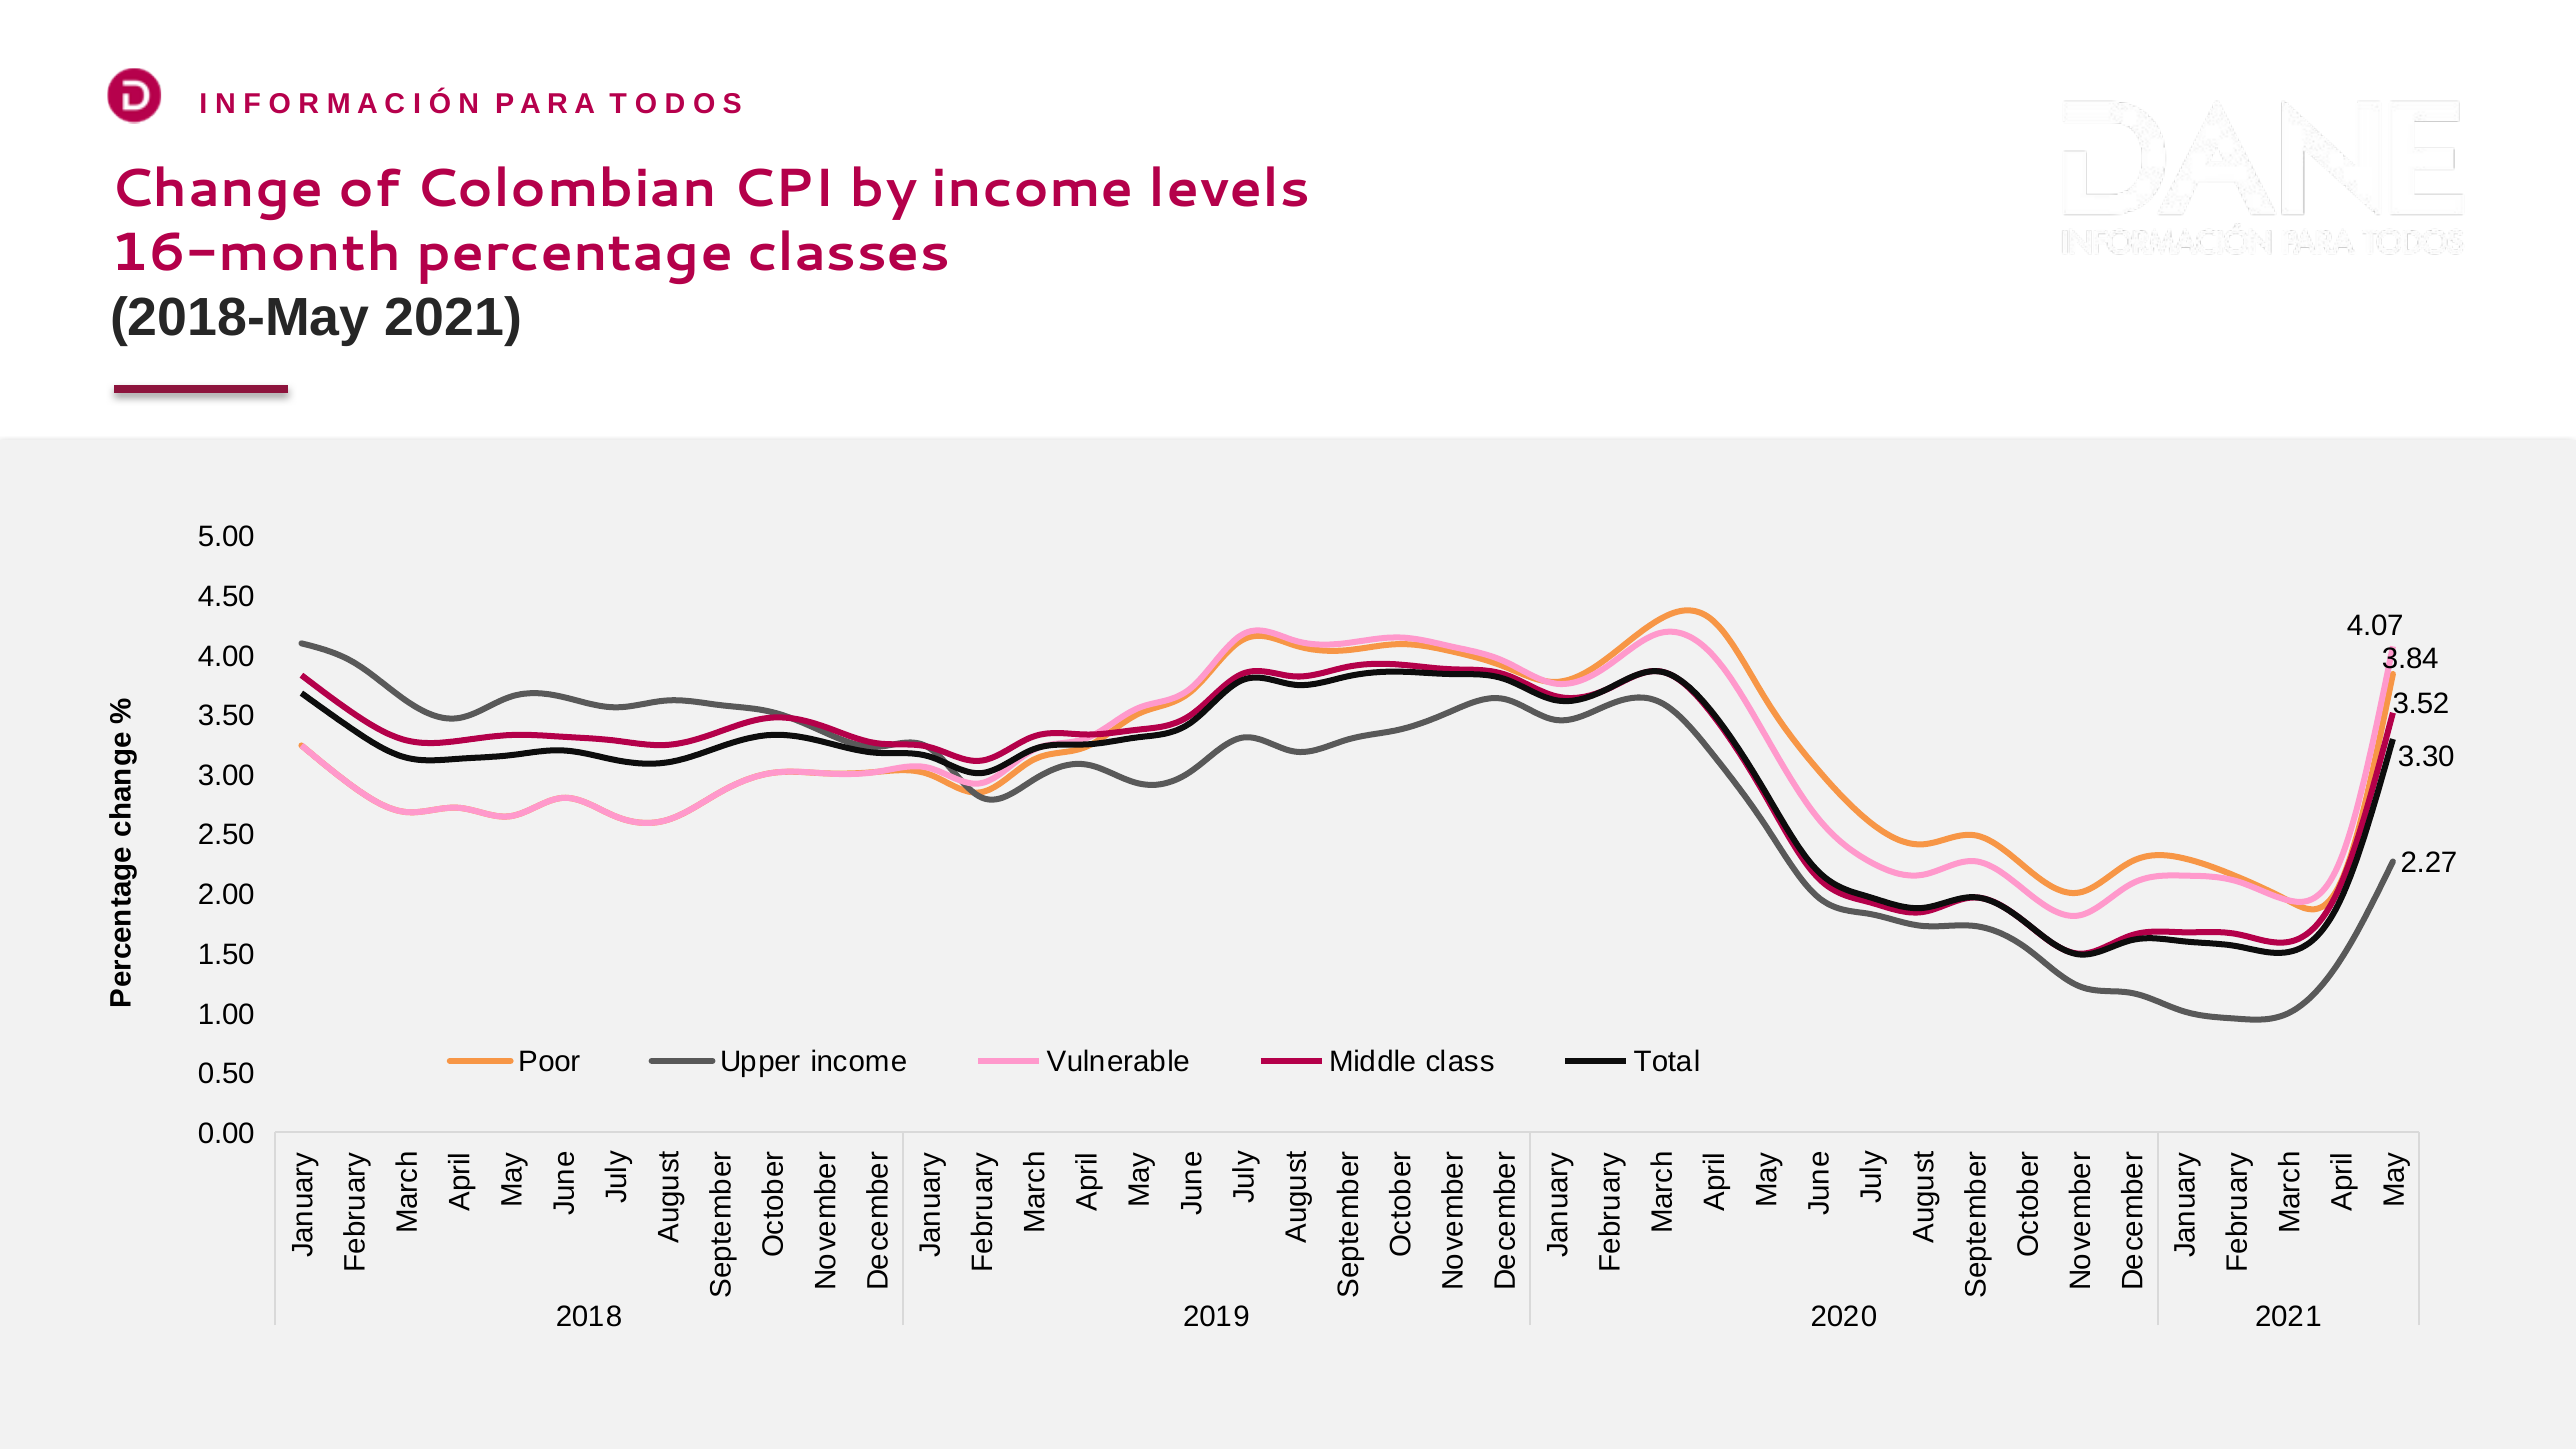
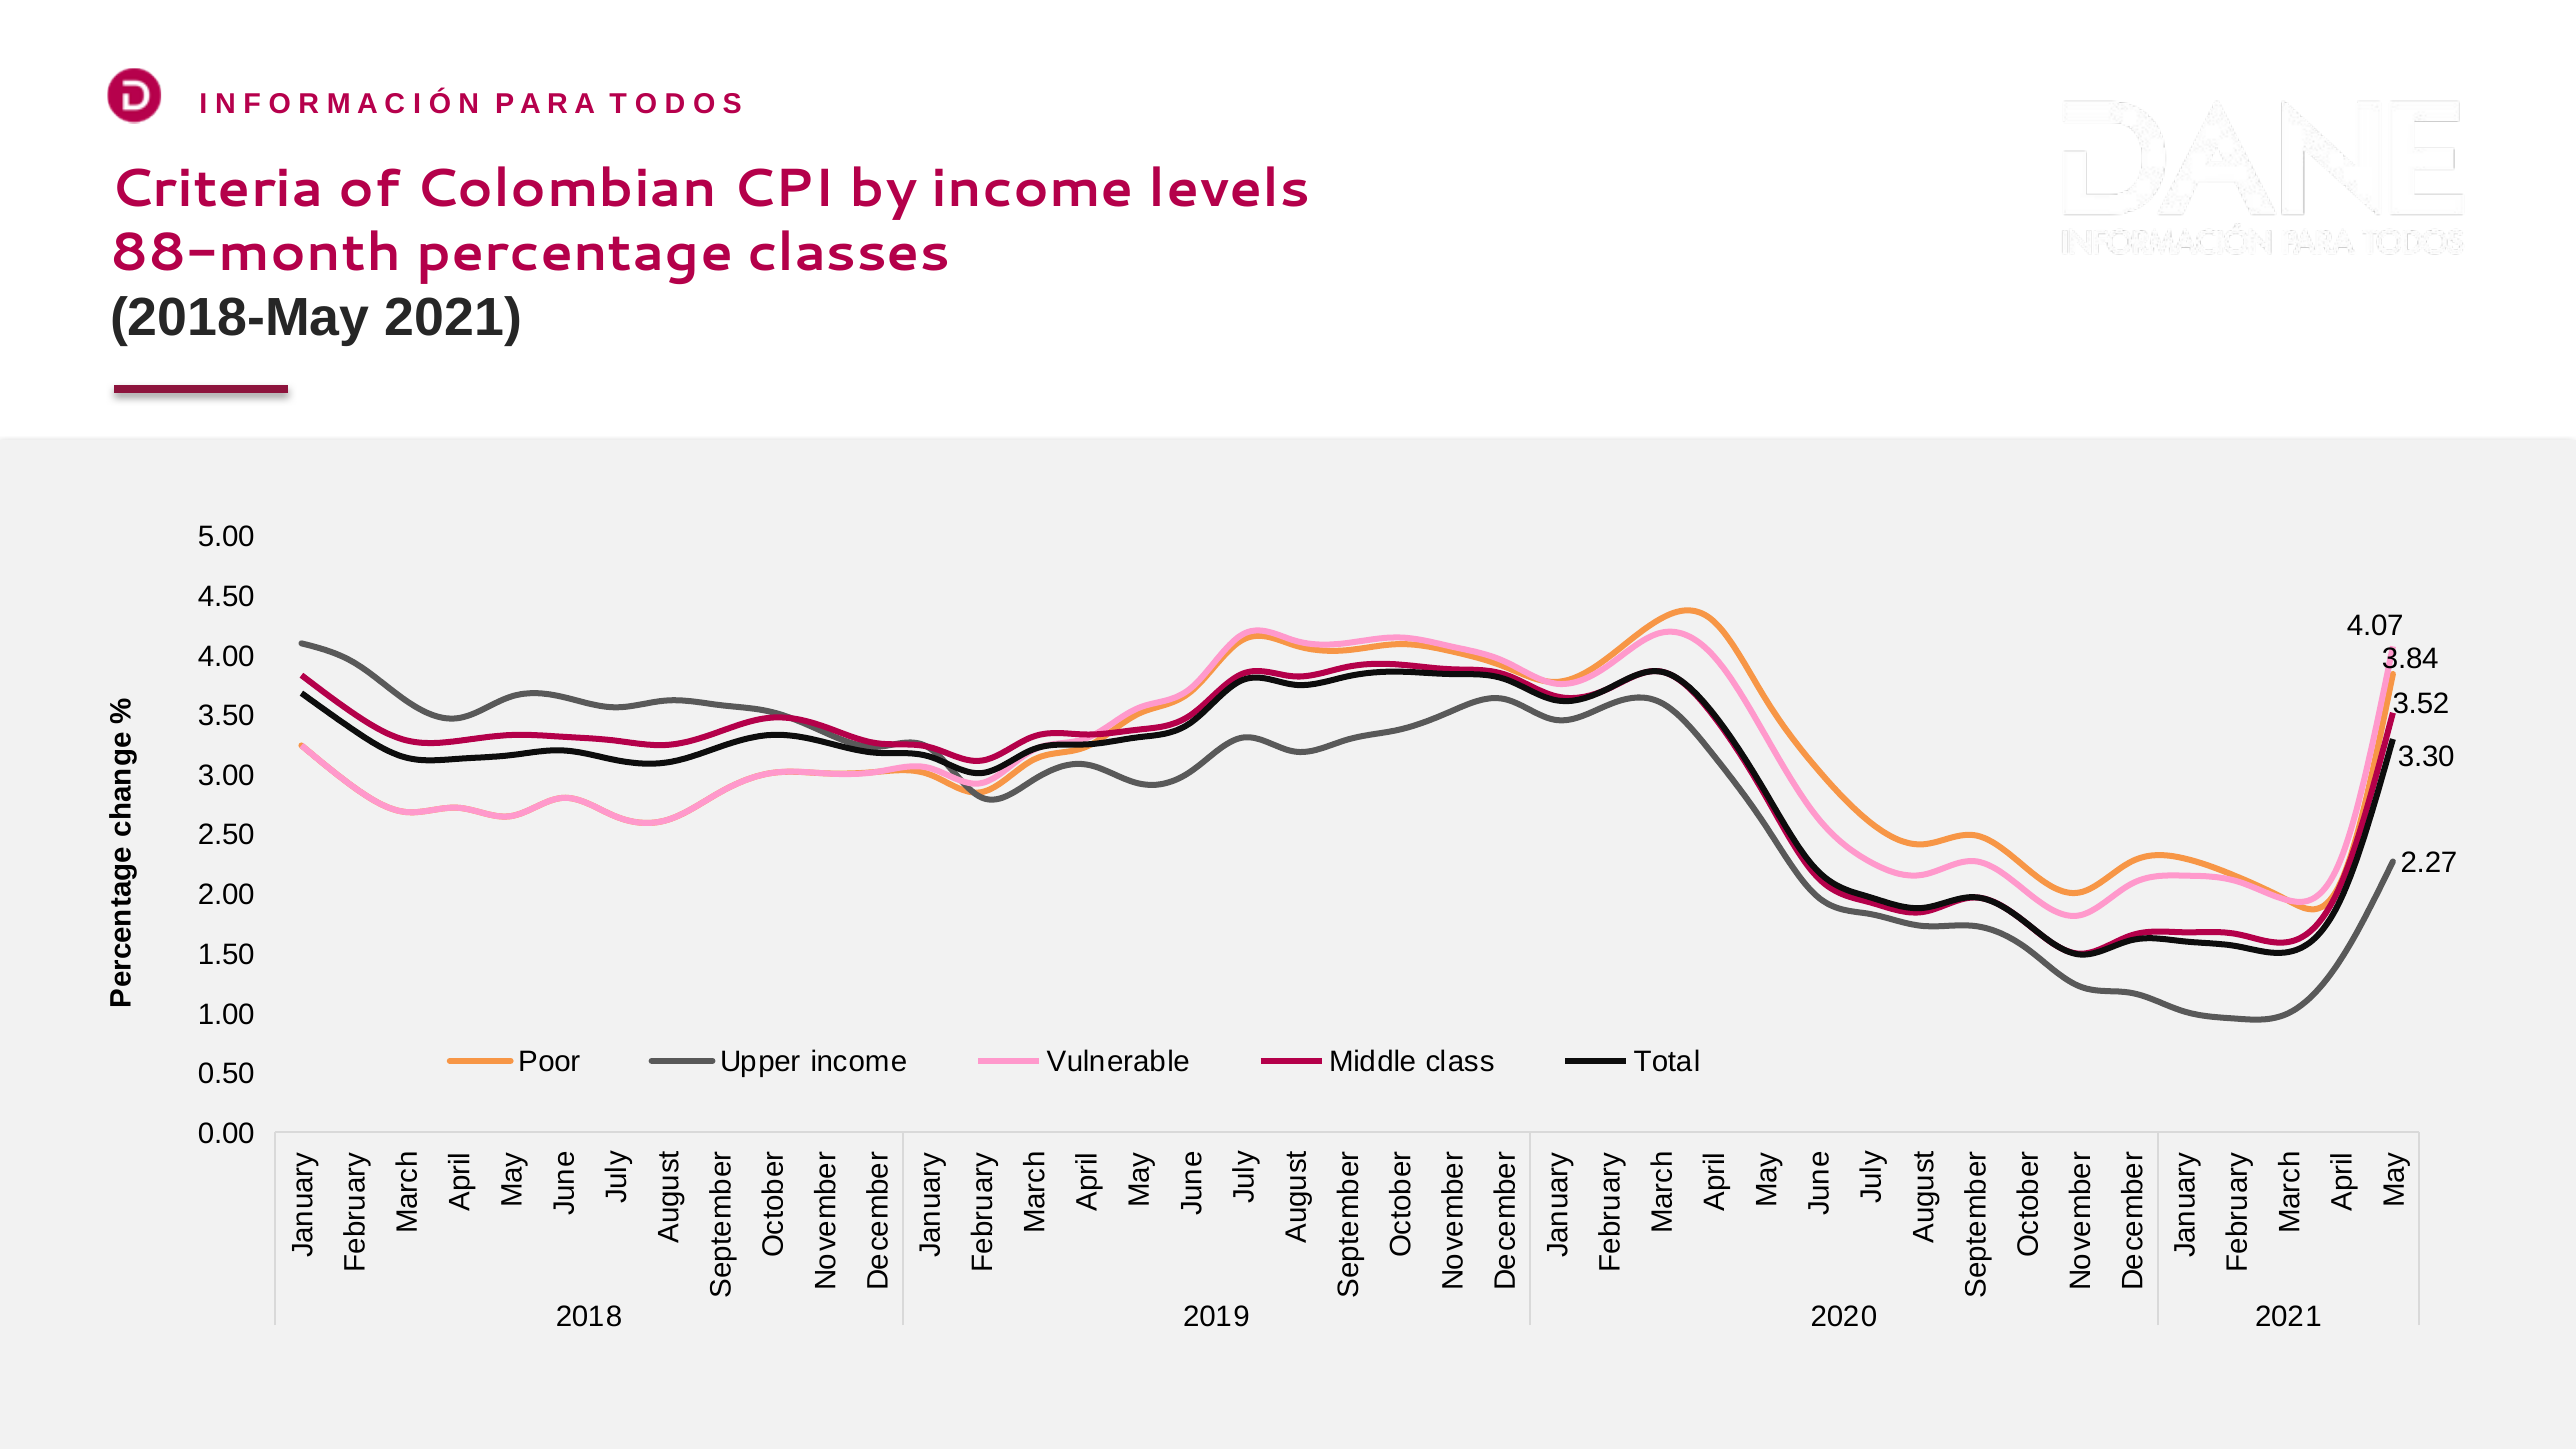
Change: Change -> Criteria
16-month: 16-month -> 88-month
